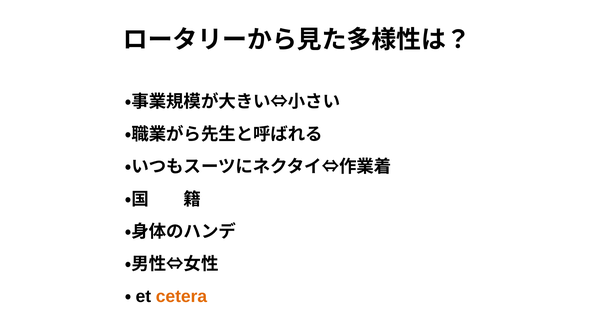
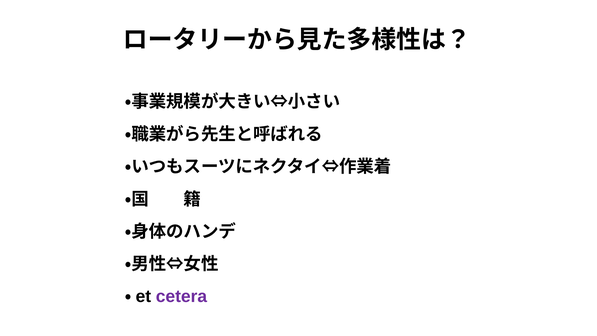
cetera colour: orange -> purple
